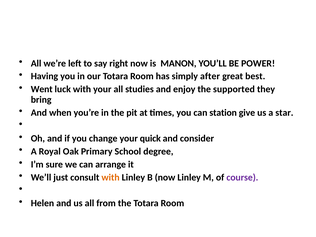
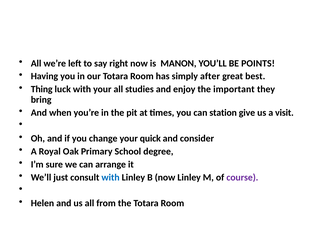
POWER: POWER -> POINTS
Went: Went -> Thing
supported: supported -> important
star: star -> visit
with at (111, 177) colour: orange -> blue
